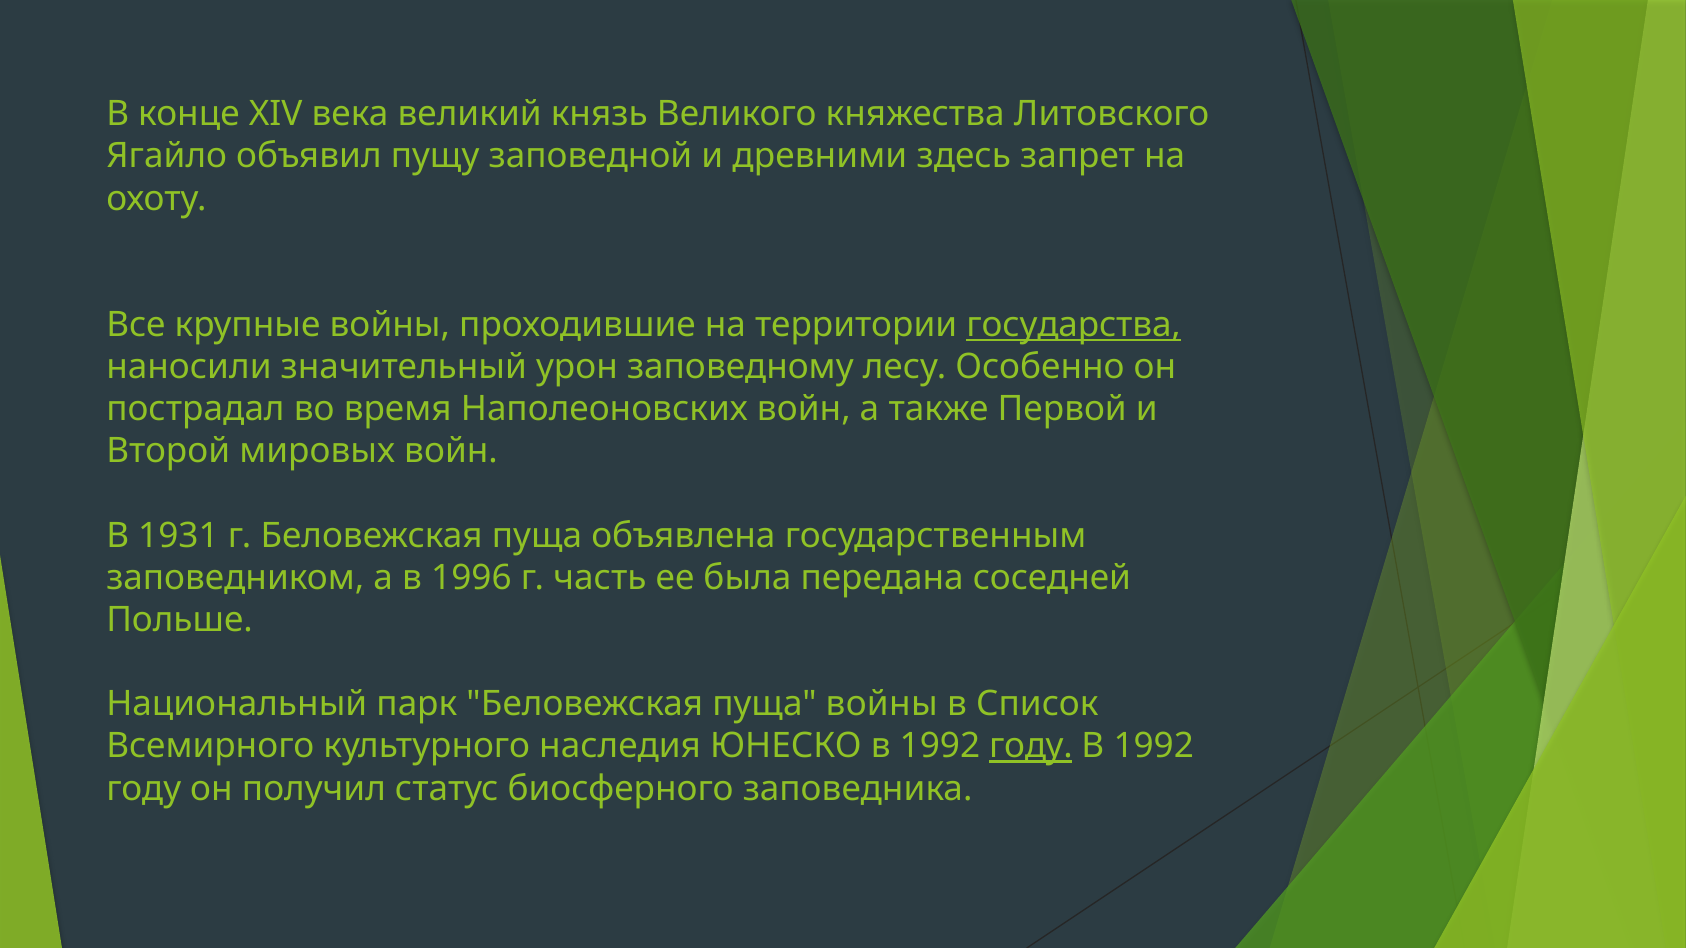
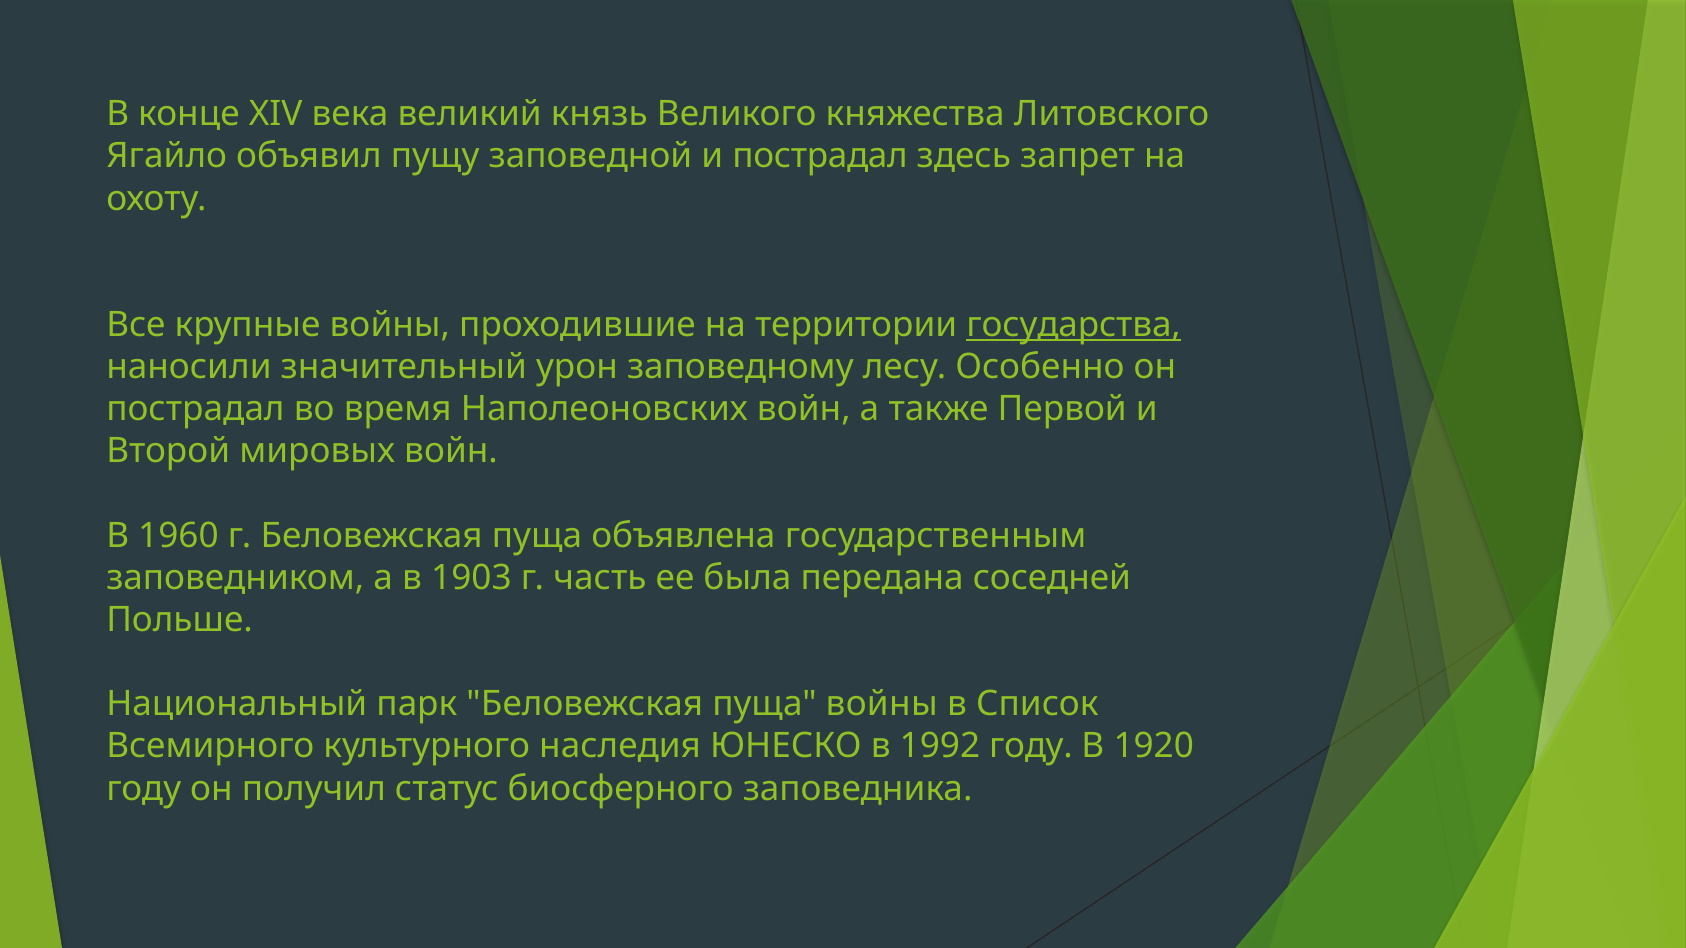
и древними: древними -> пострадал
1931: 1931 -> 1960
1996: 1996 -> 1903
году at (1031, 747) underline: present -> none
1992 at (1154, 747): 1992 -> 1920
